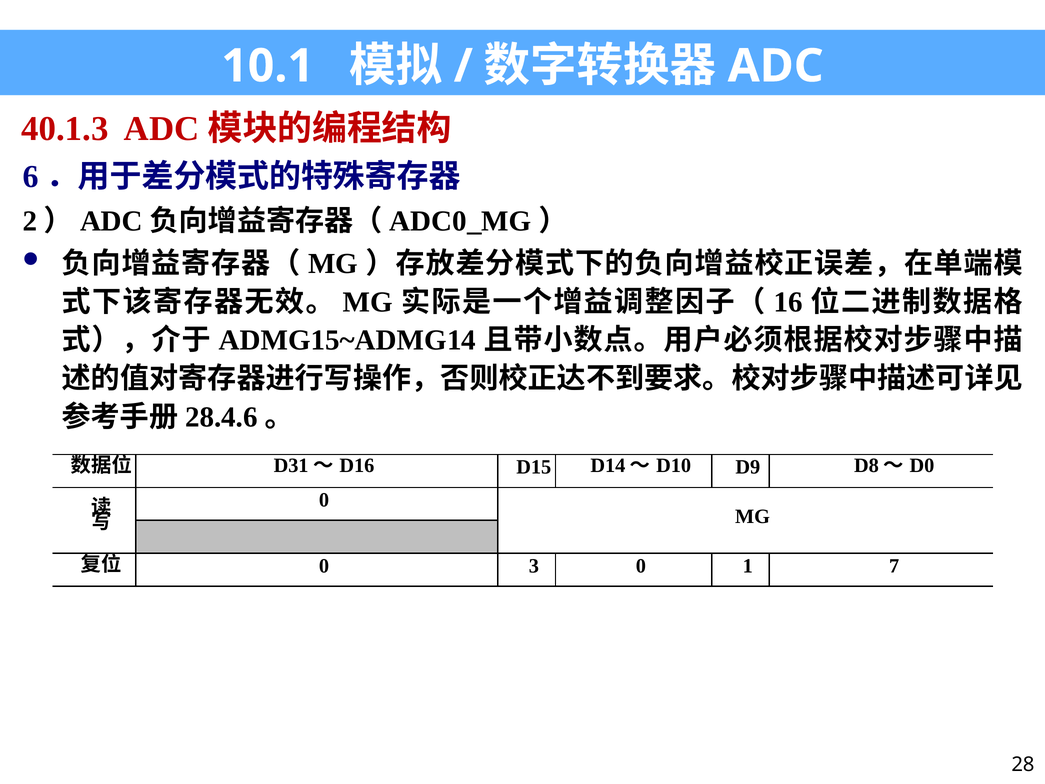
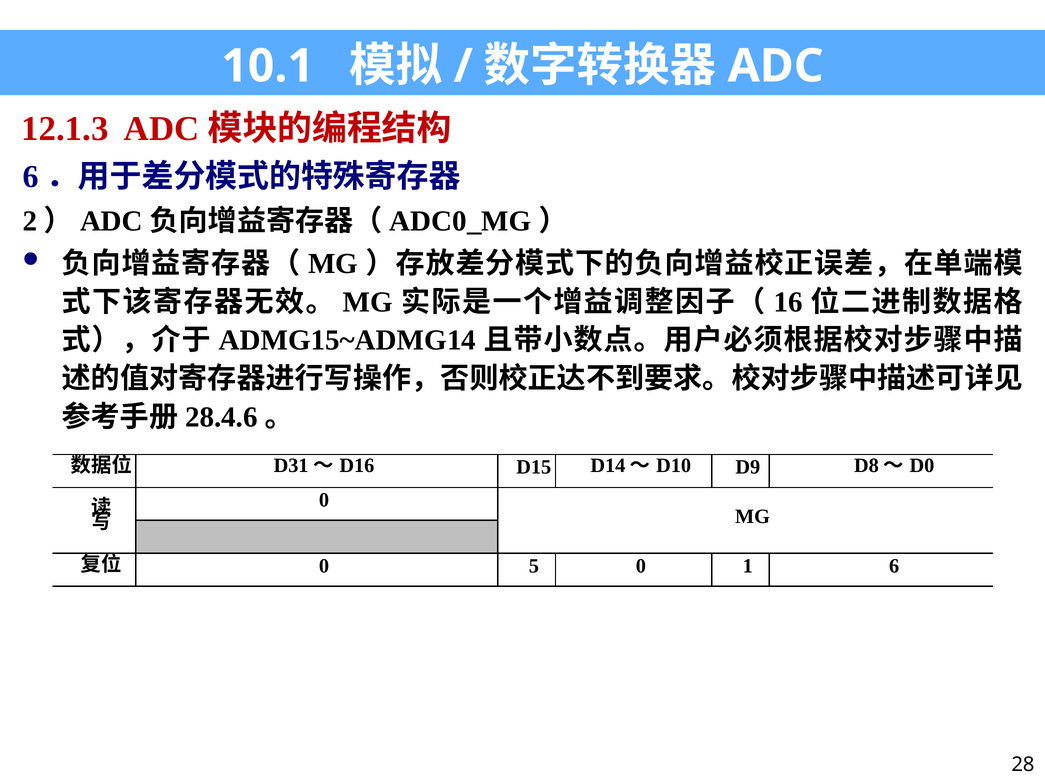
40.1.3: 40.1.3 -> 12.1.3
3: 3 -> 5
7: 7 -> 6
